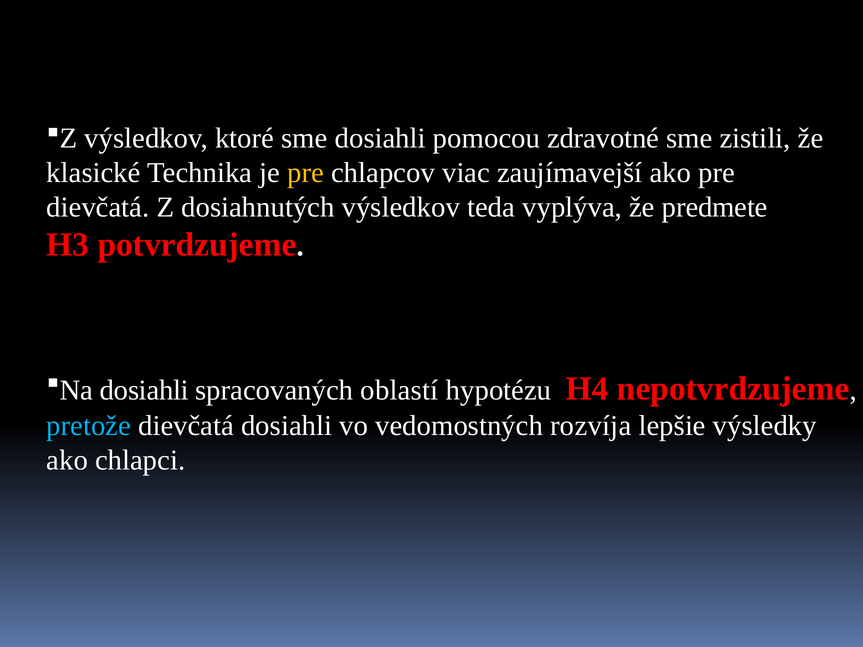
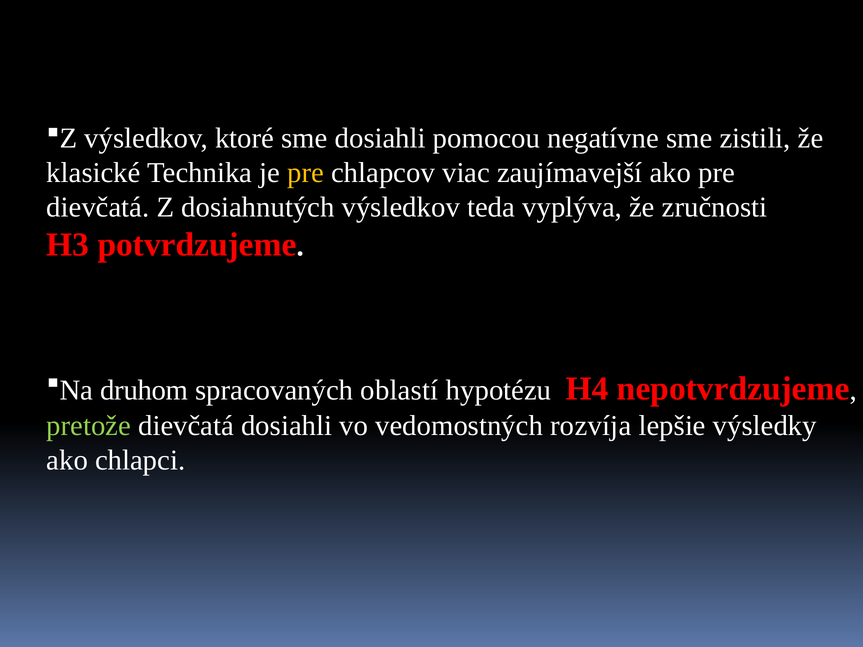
zdravotné: zdravotné -> negatívne
predmete: predmete -> zručnosti
Na dosiahli: dosiahli -> druhom
pretože colour: light blue -> light green
